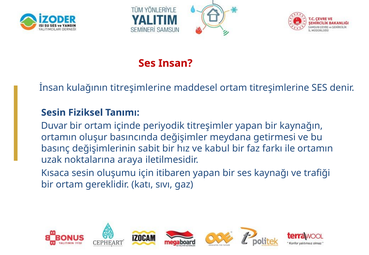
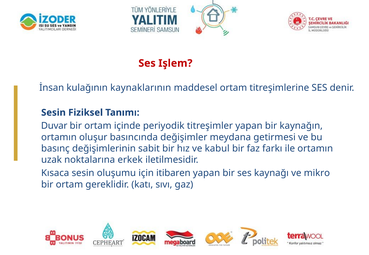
Insan: Insan -> Işlem
kulağının titreşimlerine: titreşimlerine -> kaynaklarının
araya: araya -> erkek
trafiği: trafiği -> mikro
